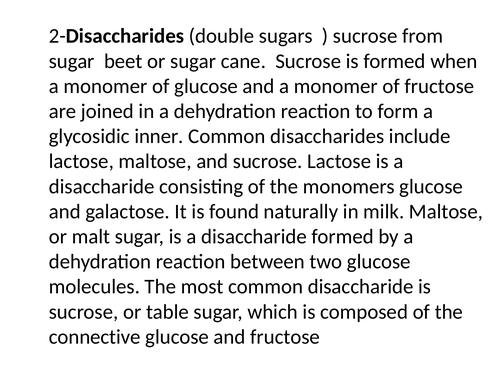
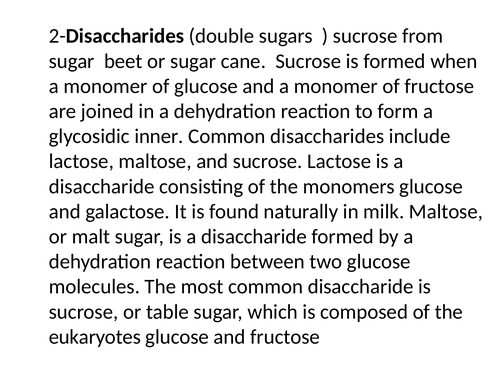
connective: connective -> eukaryotes
